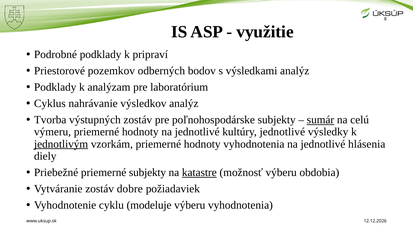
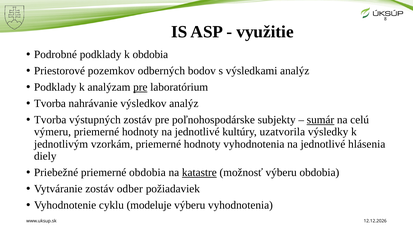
k pripraví: pripraví -> obdobia
pre at (140, 87) underline: none -> present
Cyklus at (50, 104): Cyklus -> Tvorba
kultúry jednotlivé: jednotlivé -> uzatvorila
jednotlivým underline: present -> none
priemerné subjekty: subjekty -> obdobia
dobre: dobre -> odber
